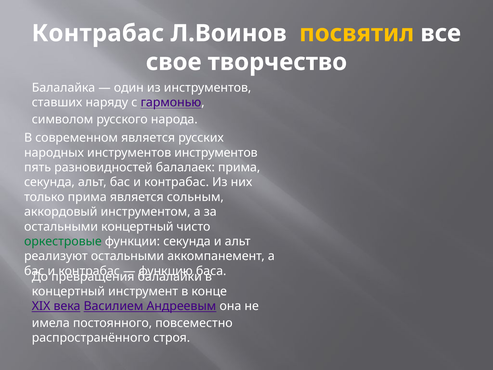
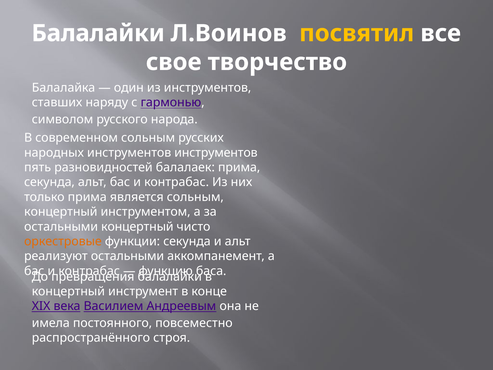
Контрабас at (98, 33): Контрабас -> Балалайки
современном является: является -> сольным
аккордовый at (61, 212): аккордовый -> концертный
оркестровые colour: green -> orange
